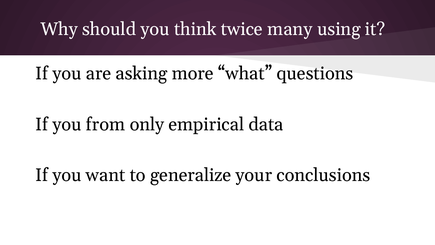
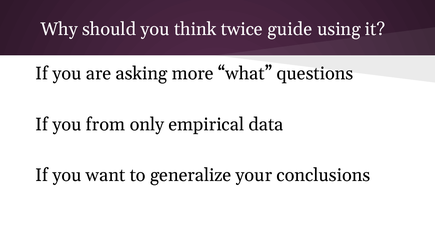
many: many -> guide
